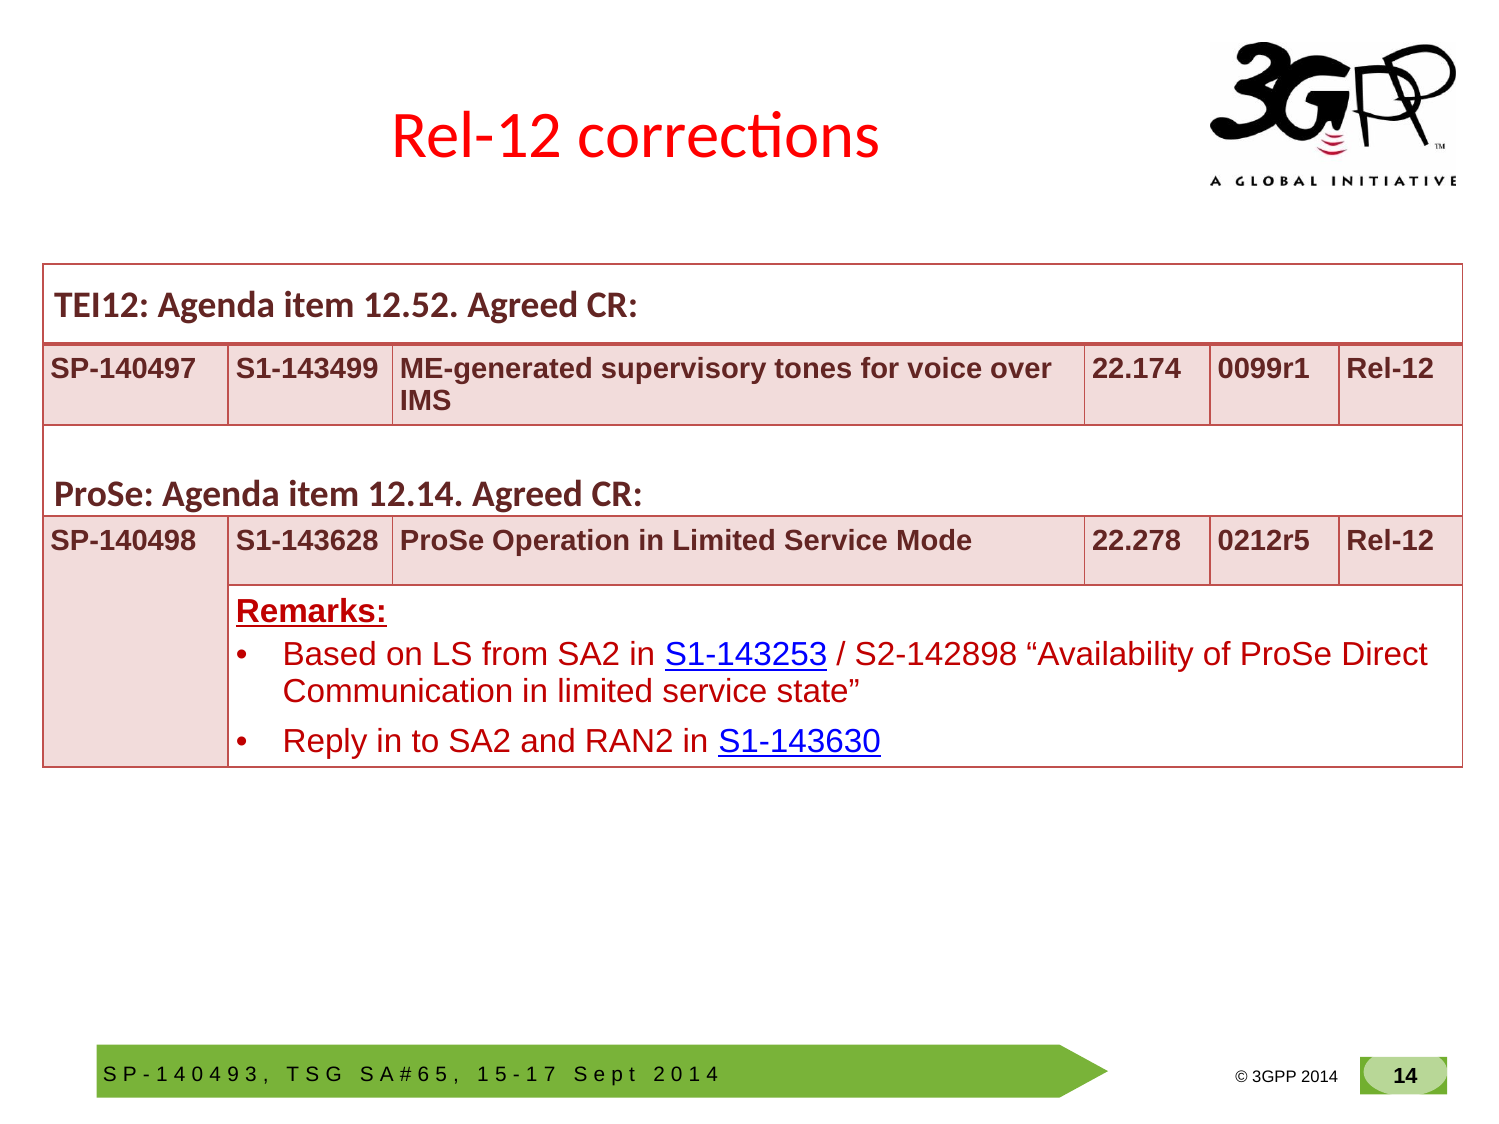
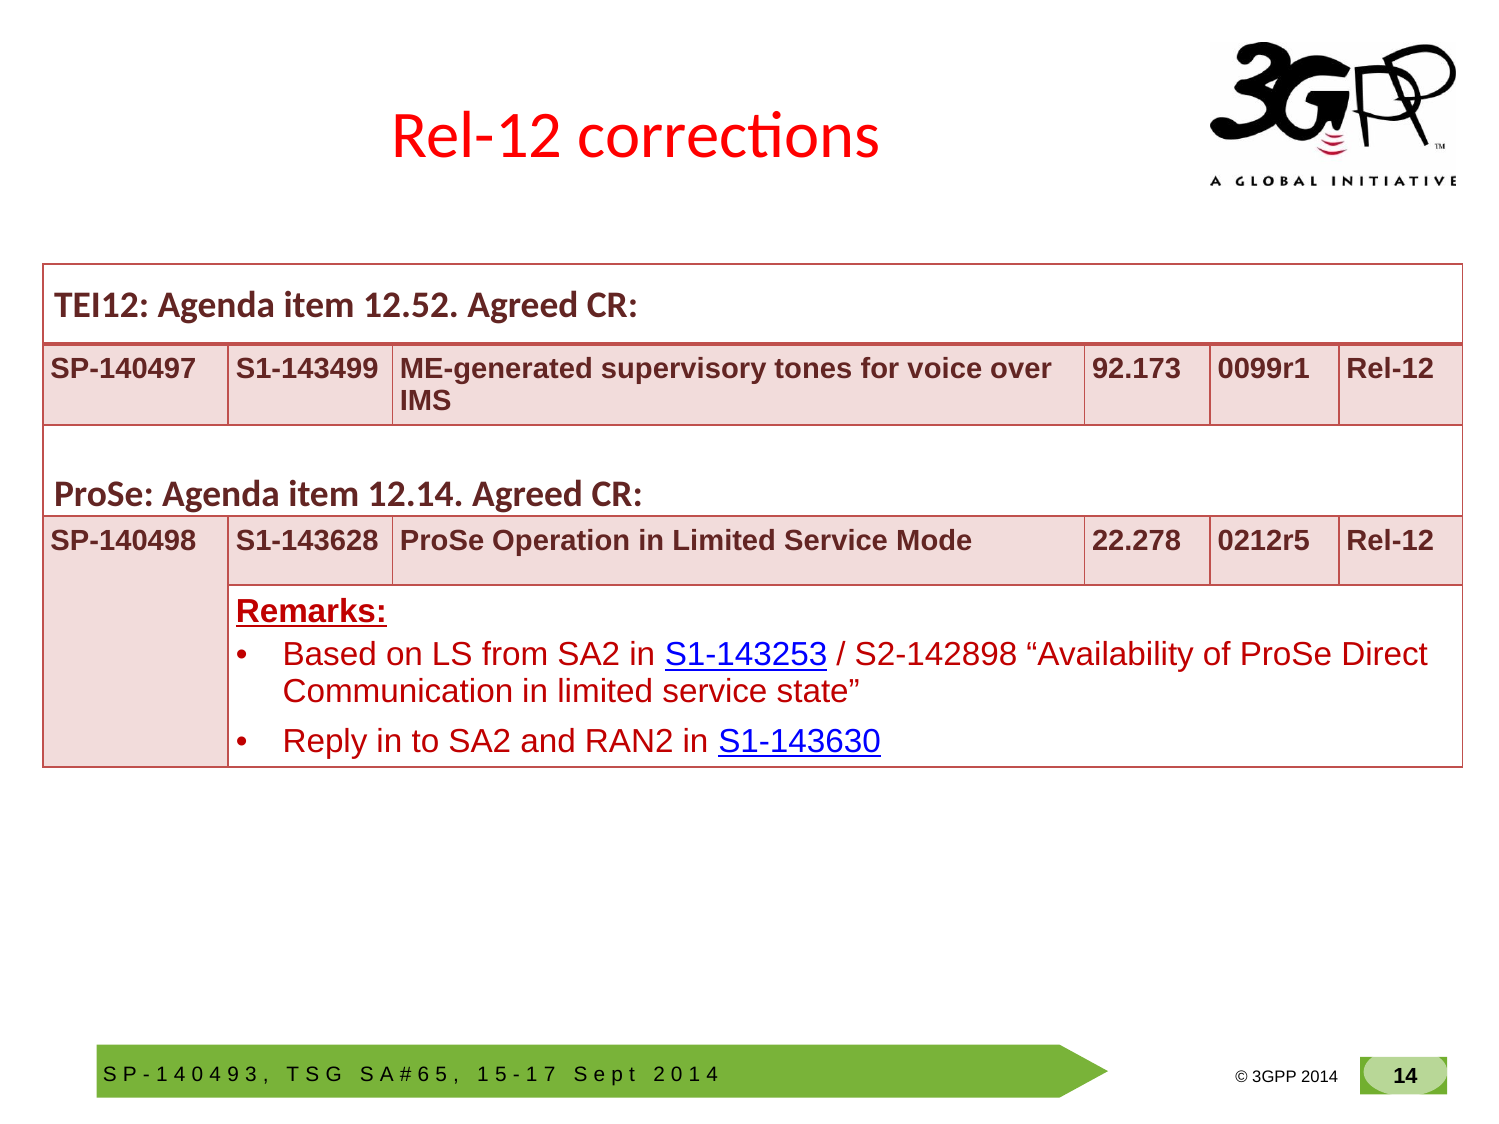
22.174: 22.174 -> 92.173
